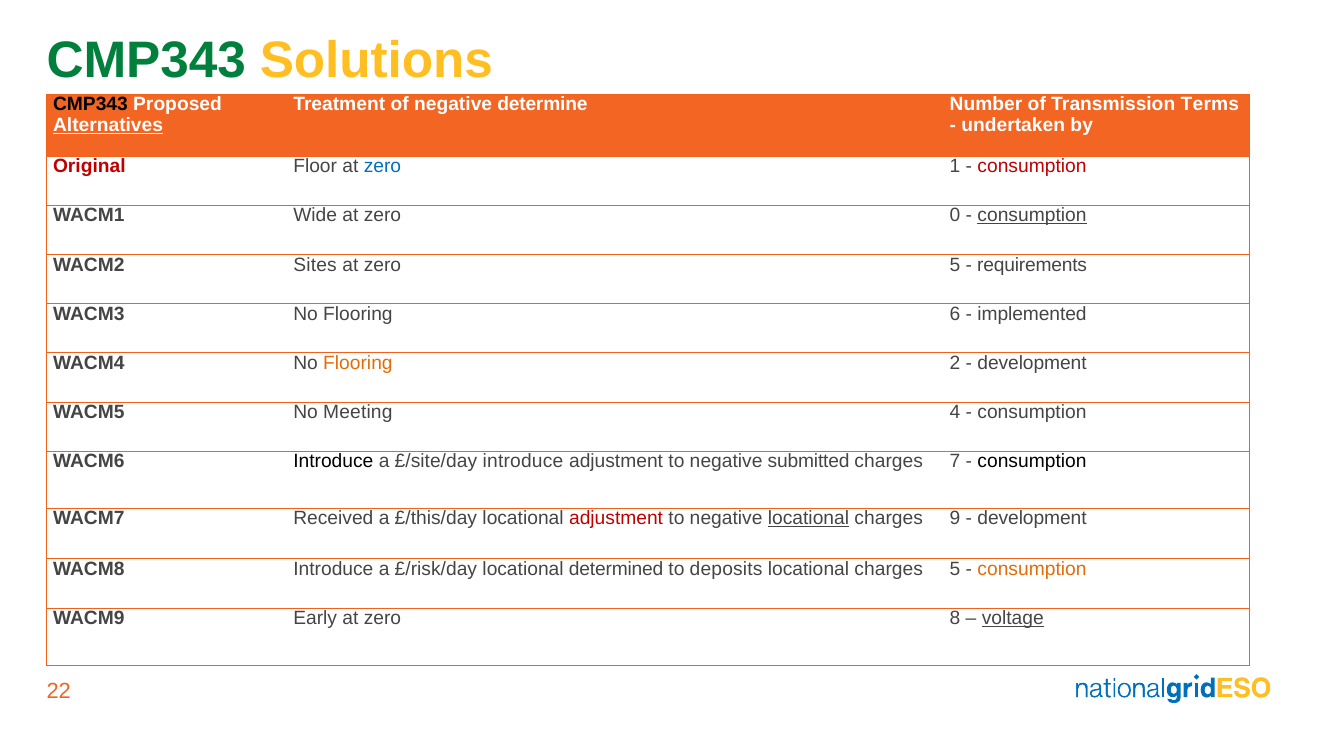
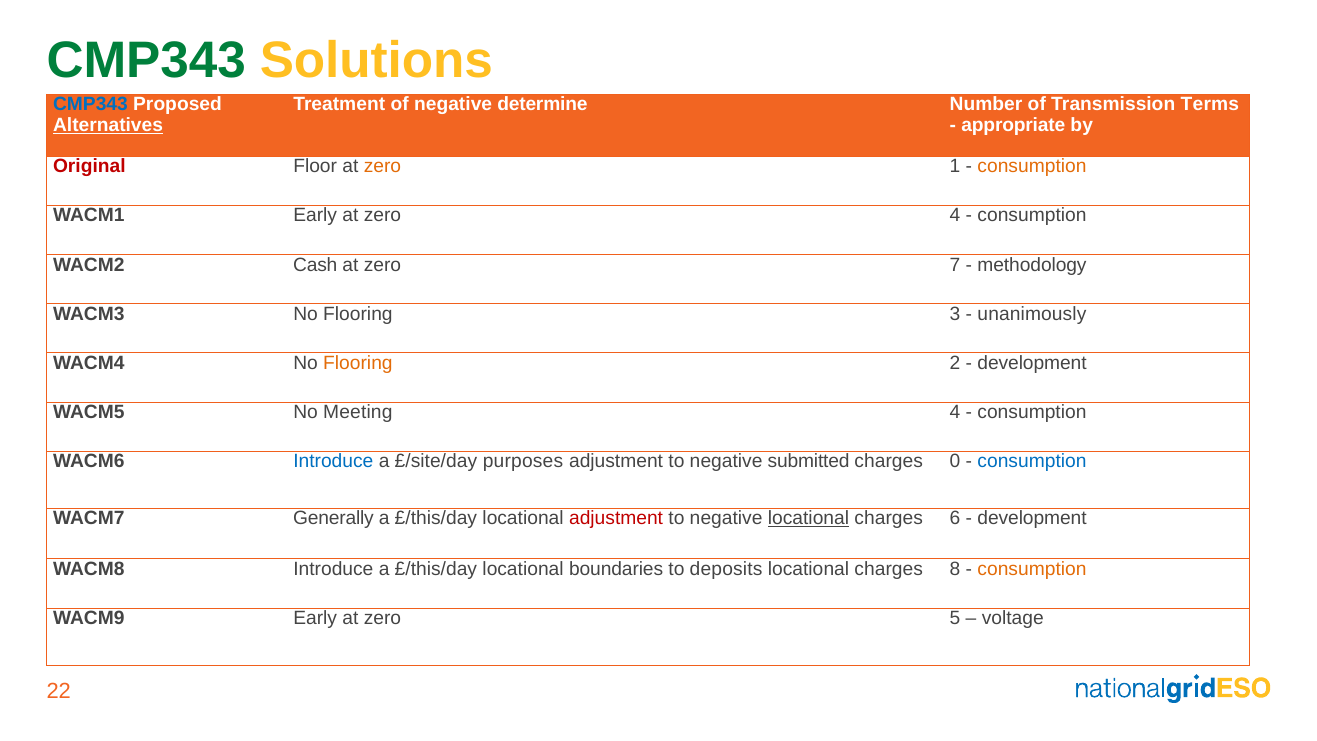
CMP343 at (90, 104) colour: black -> blue
undertaken: undertaken -> appropriate
zero at (382, 166) colour: blue -> orange
consumption at (1032, 166) colour: red -> orange
WACM1 Wide: Wide -> Early
zero 0: 0 -> 4
consumption at (1032, 215) underline: present -> none
Sites: Sites -> Cash
zero 5: 5 -> 7
requirements: requirements -> methodology
6: 6 -> 3
implemented: implemented -> unanimously
Introduce at (333, 461) colour: black -> blue
£/site/day introduce: introduce -> purposes
7: 7 -> 0
consumption at (1032, 461) colour: black -> blue
Received: Received -> Generally
9: 9 -> 6
Introduce a £/risk/day: £/risk/day -> £/this/day
determined: determined -> boundaries
charges 5: 5 -> 8
8: 8 -> 5
voltage underline: present -> none
